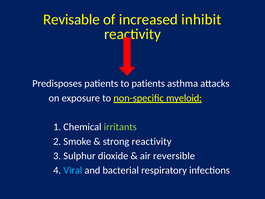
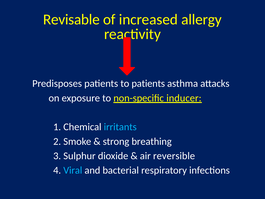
inhibit: inhibit -> allergy
myeloid: myeloid -> inducer
irritants colour: light green -> light blue
strong reactivity: reactivity -> breathing
